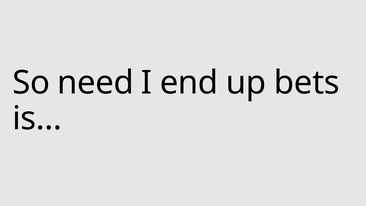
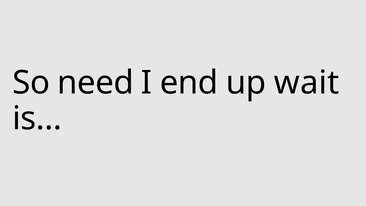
bets: bets -> wait
